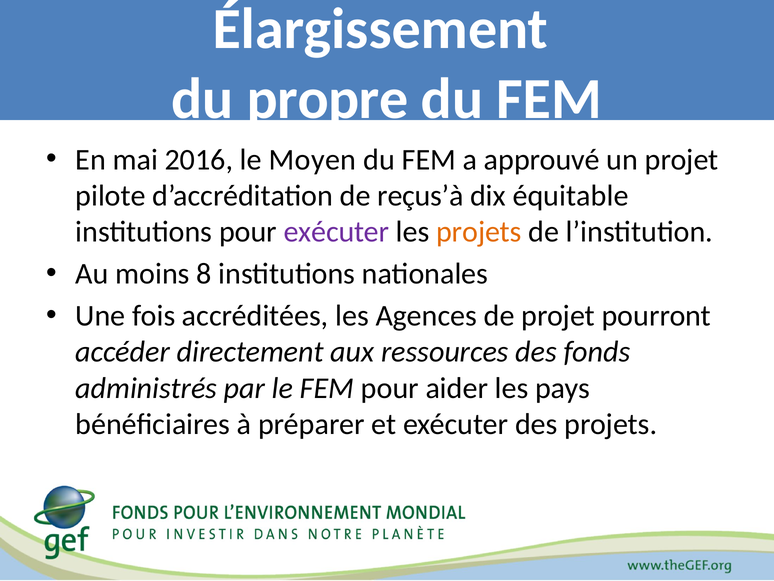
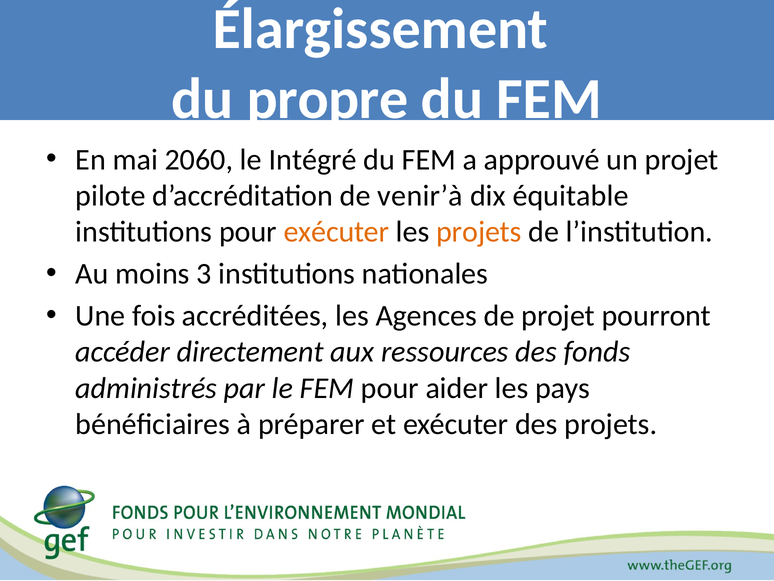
2016: 2016 -> 2060
Moyen: Moyen -> Intégré
reçus’à: reçus’à -> venir’à
exécuter at (336, 232) colour: purple -> orange
8: 8 -> 3
